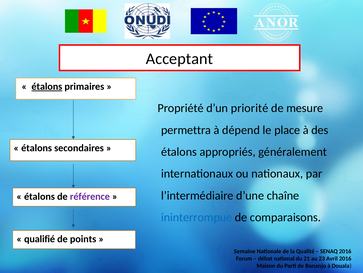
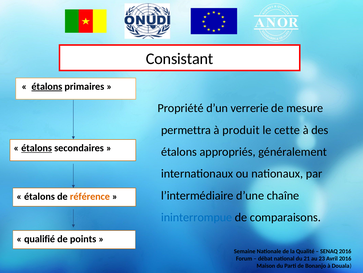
Acceptant: Acceptant -> Consistant
priorité: priorité -> verrerie
dépend: dépend -> produit
place: place -> cette
étalons at (37, 148) underline: none -> present
référence colour: purple -> orange
